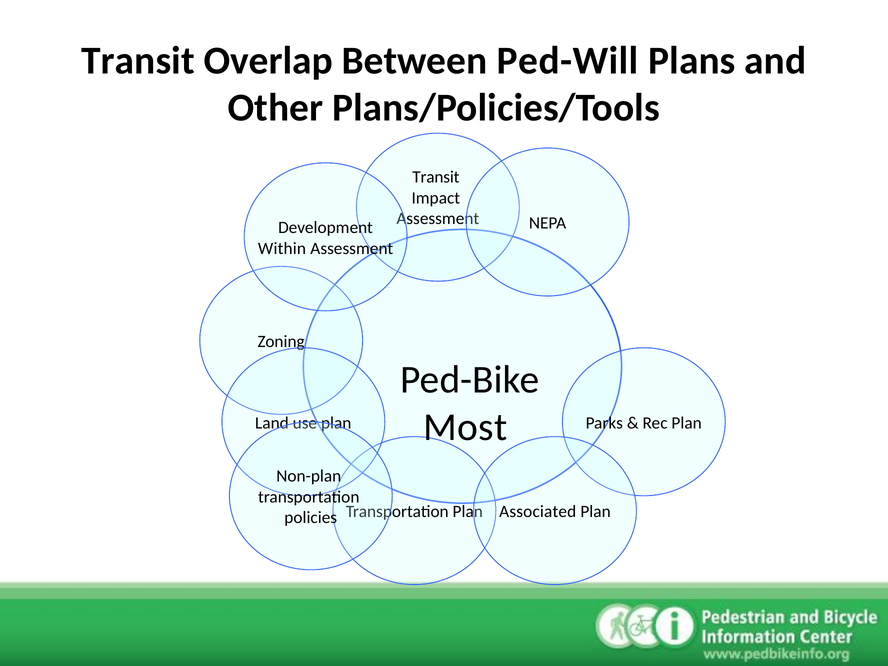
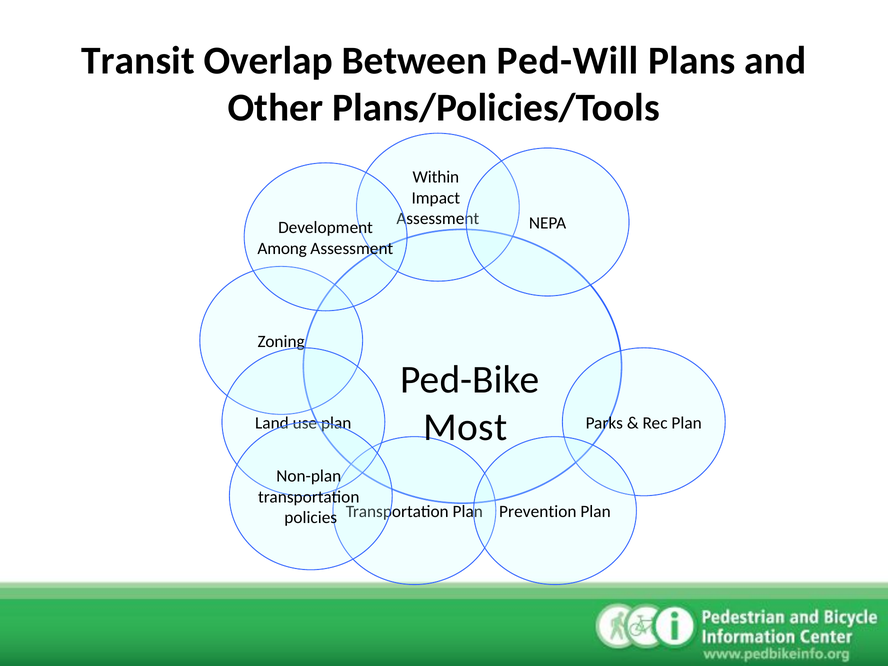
Transit at (436, 177): Transit -> Within
Within: Within -> Among
Associated: Associated -> Prevention
